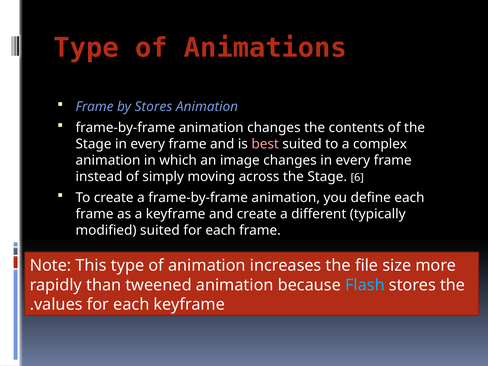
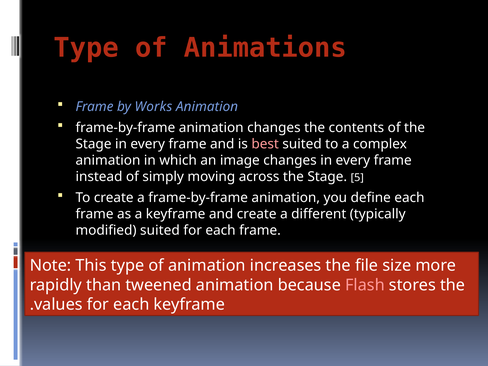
by Stores: Stores -> Works
6: 6 -> 5
Flash colour: light blue -> pink
